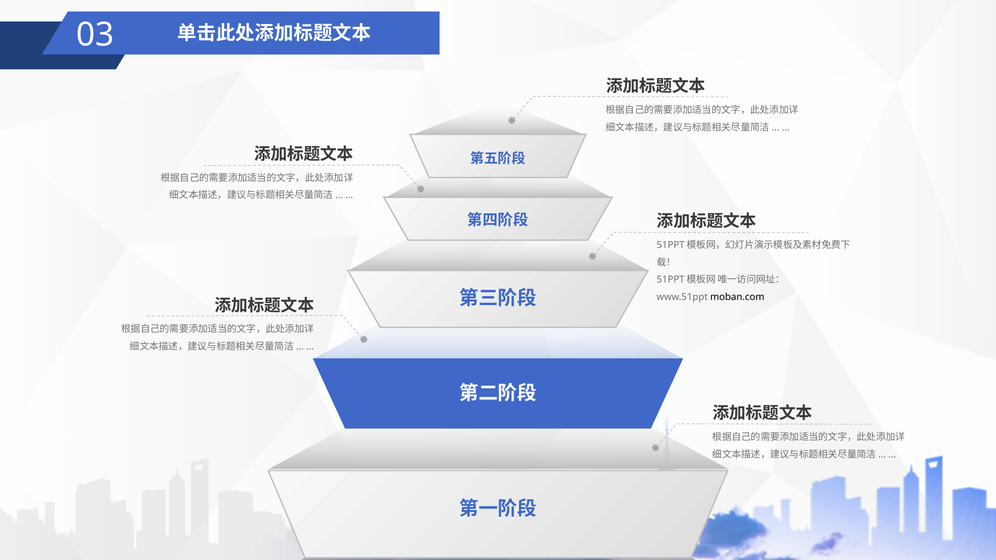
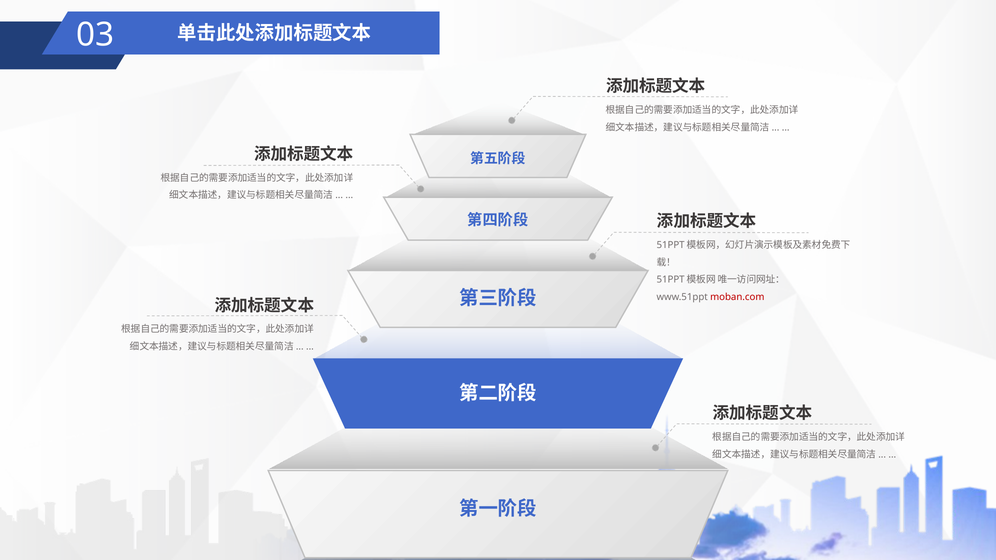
moban.com colour: black -> red
